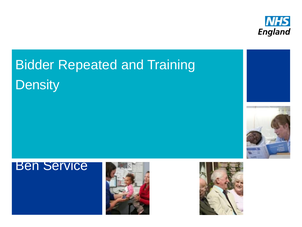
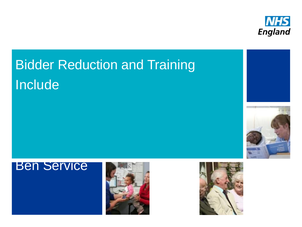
Repeated: Repeated -> Reduction
Density: Density -> Include
